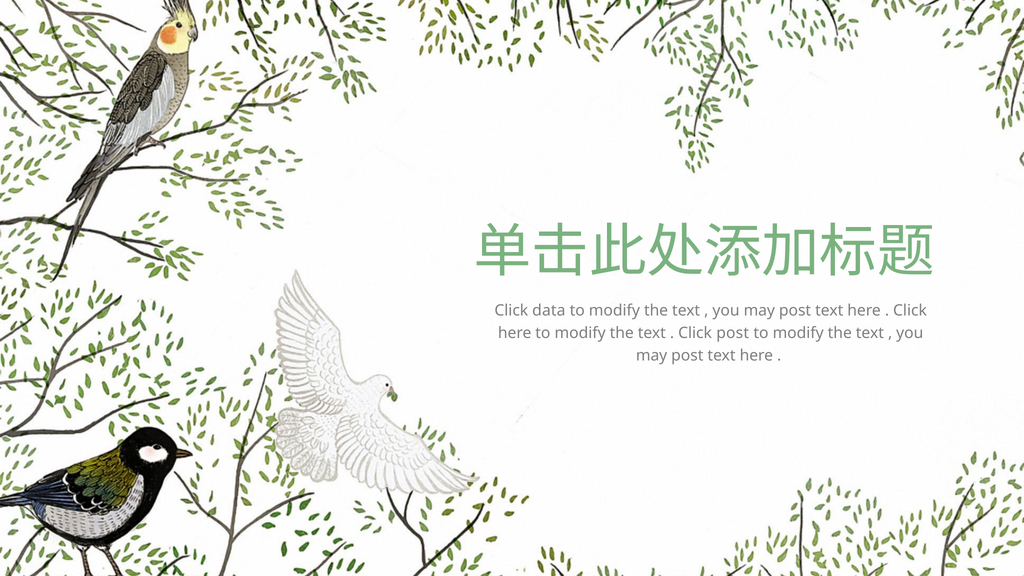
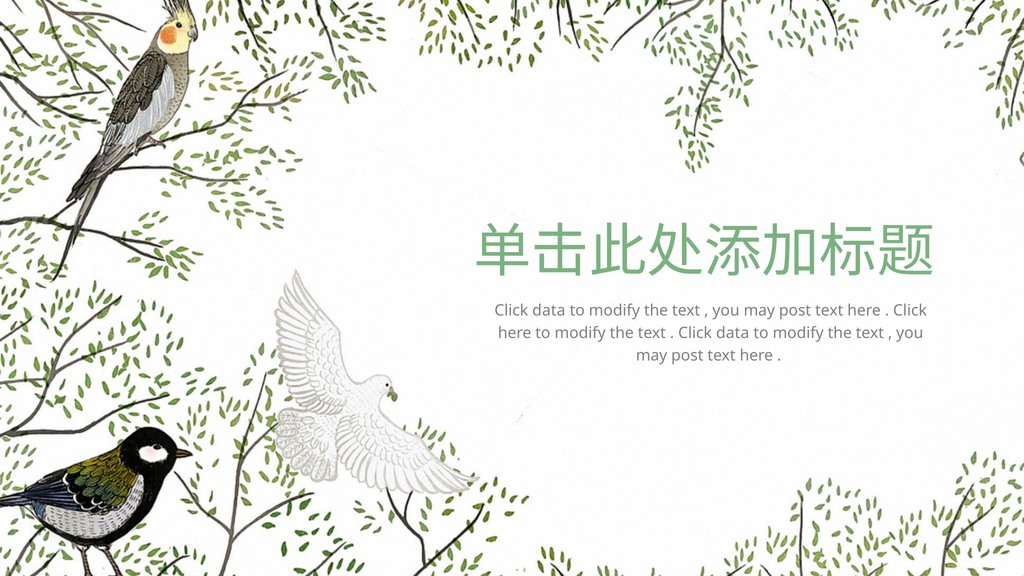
post at (733, 333): post -> data
